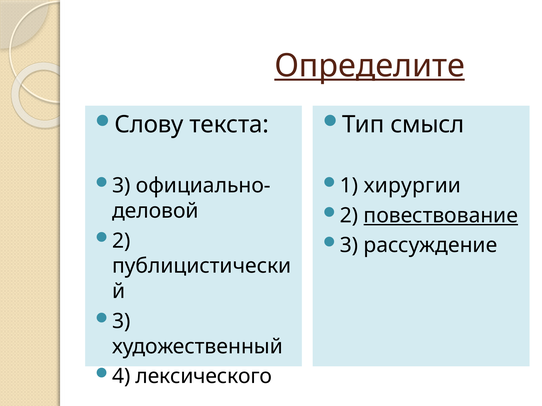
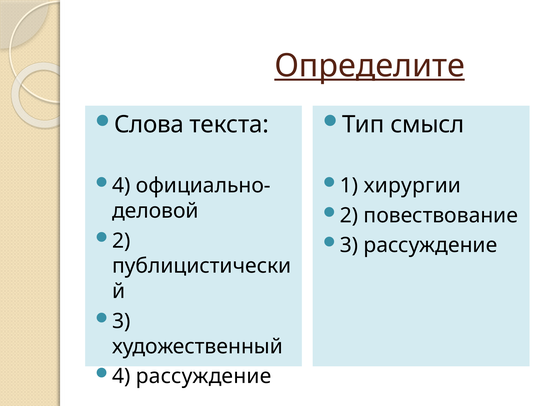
Слову: Слову -> Слова
3 at (121, 186): 3 -> 4
повествование underline: present -> none
4 лексического: лексического -> рассуждение
